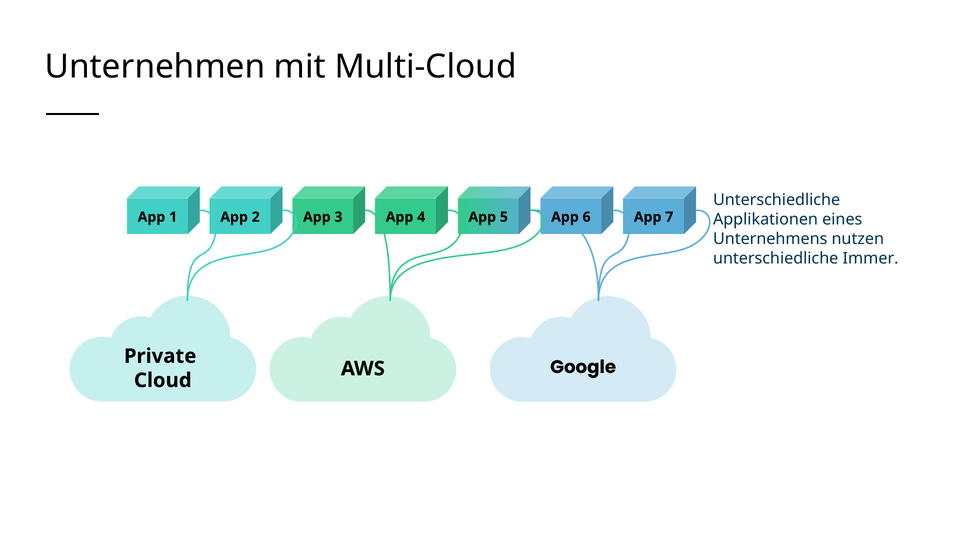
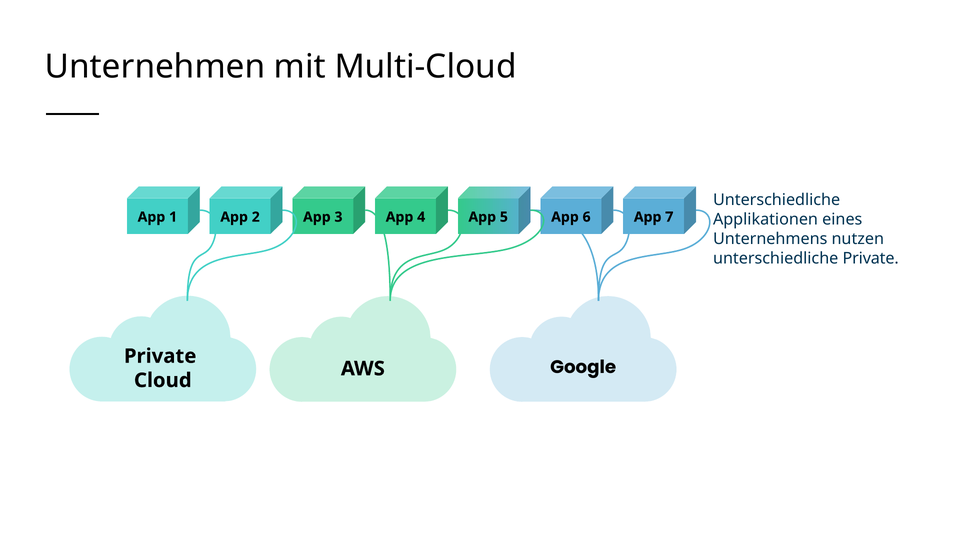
unterschiedliche Immer: Immer -> Private
